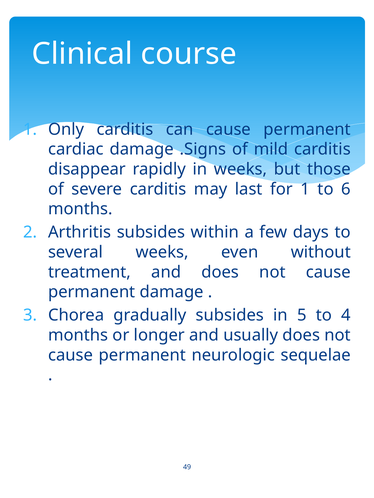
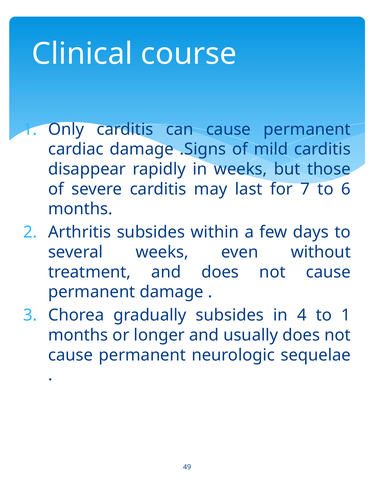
for 1: 1 -> 7
5: 5 -> 4
to 4: 4 -> 1
